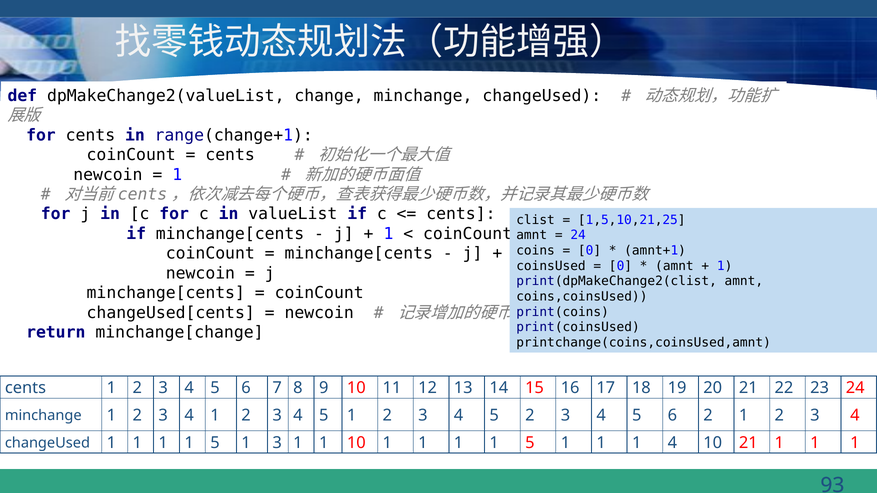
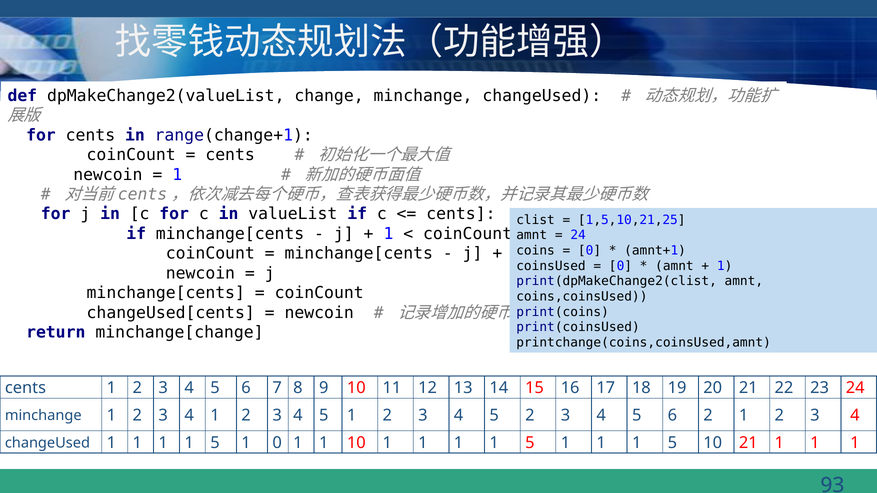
1 3: 3 -> 0
4 at (672, 443): 4 -> 5
